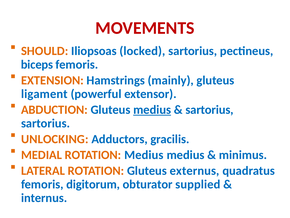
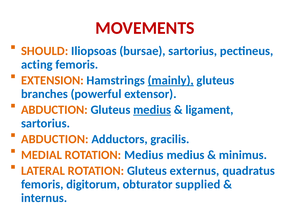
locked: locked -> bursae
biceps: biceps -> acting
mainly underline: none -> present
ligament: ligament -> branches
sartorius at (210, 110): sartorius -> ligament
UNLOCKING at (55, 139): UNLOCKING -> ABDUCTION
